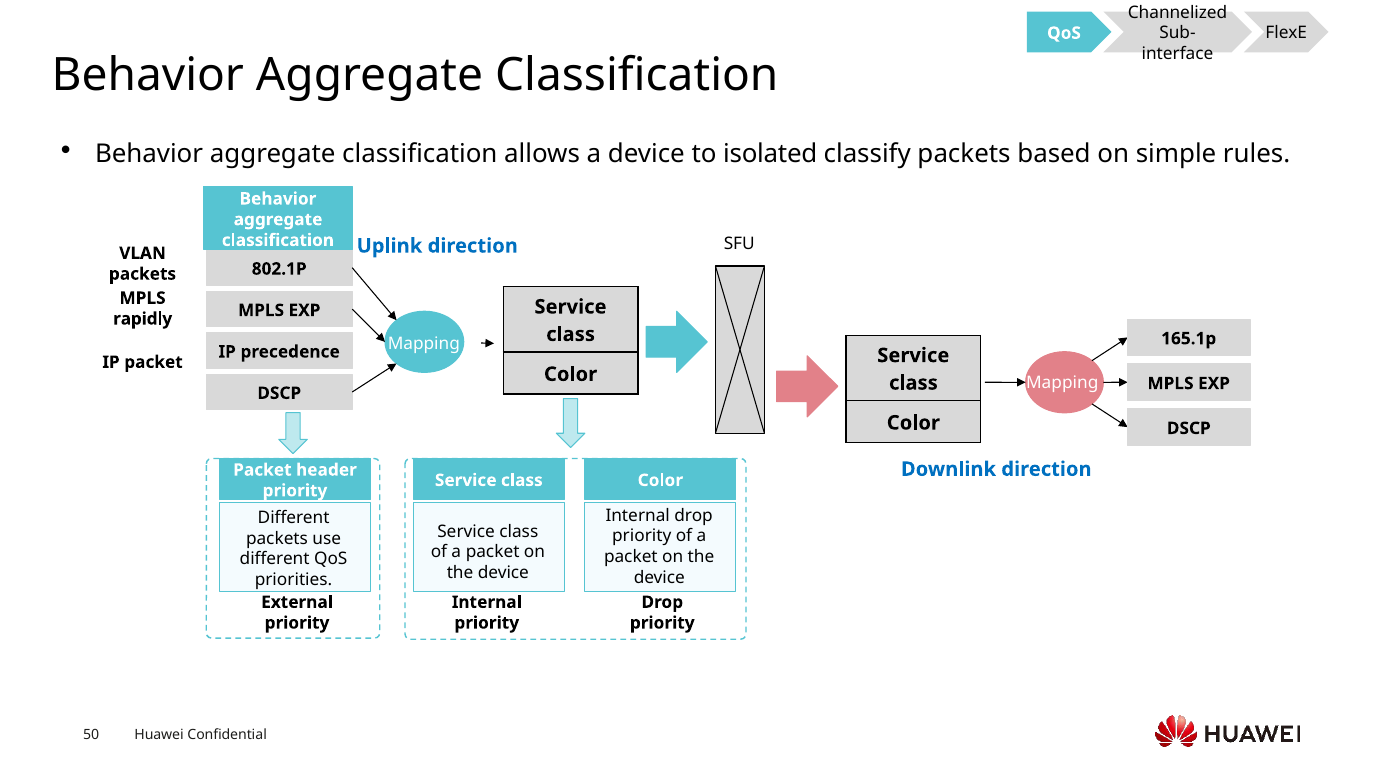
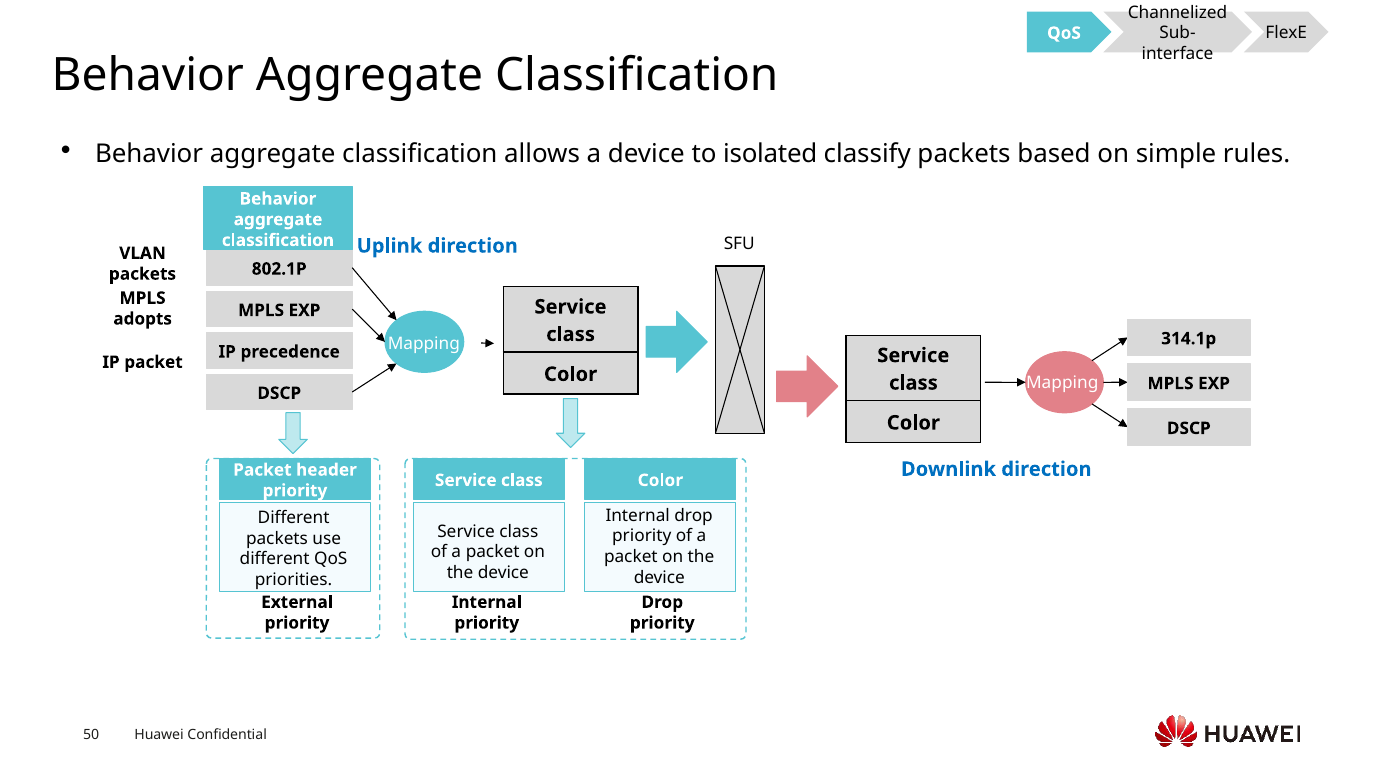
rapidly: rapidly -> adopts
165.1p: 165.1p -> 314.1p
